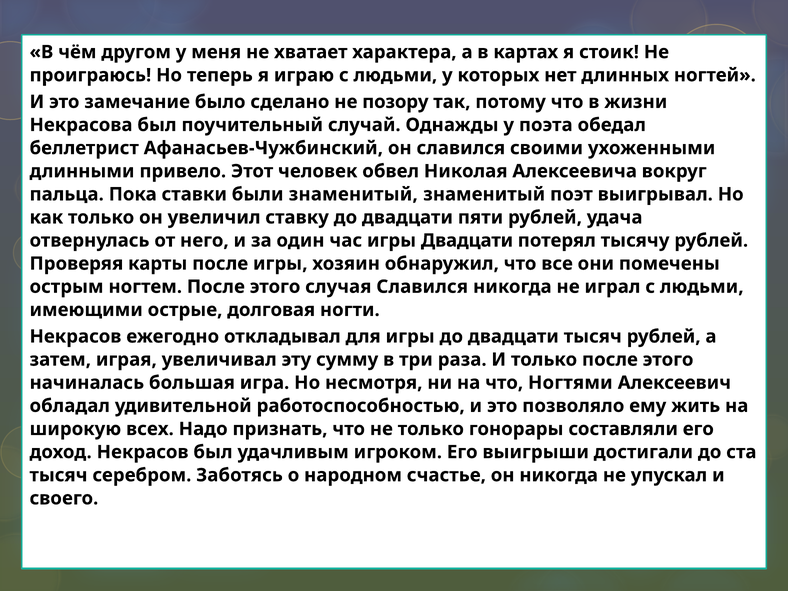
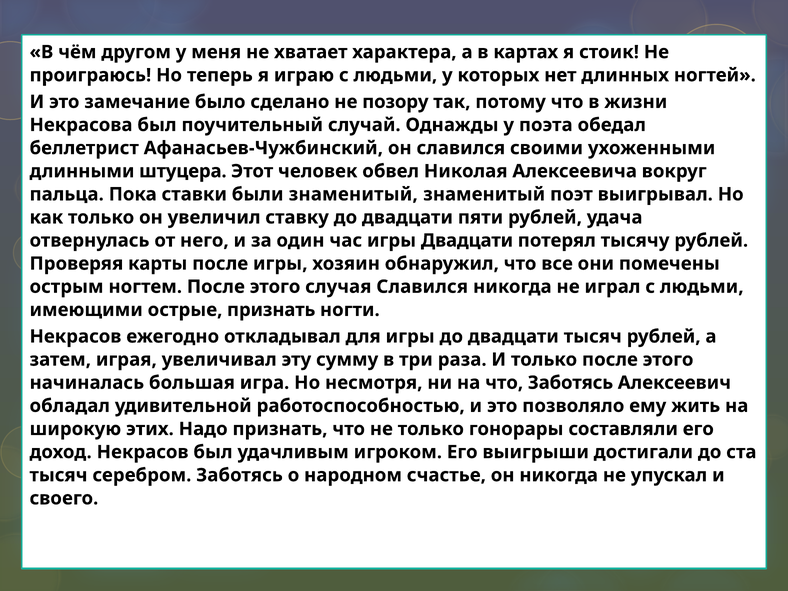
привело: привело -> штуцера
острые долговая: долговая -> признать
что Ногтями: Ногтями -> Заботясь
всех: всех -> этих
